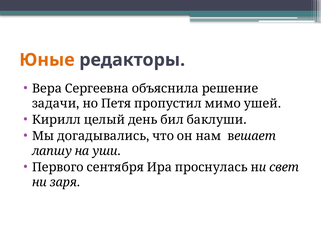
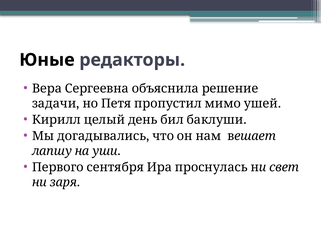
Юные colour: orange -> black
